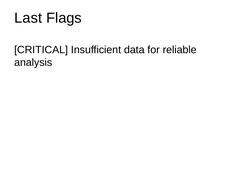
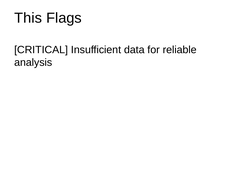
Last: Last -> This
